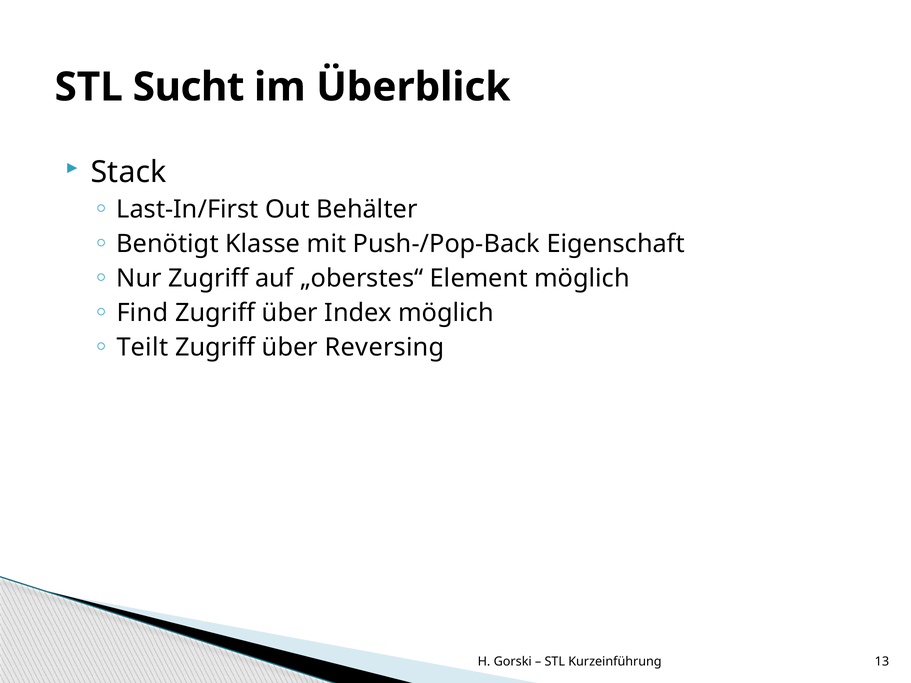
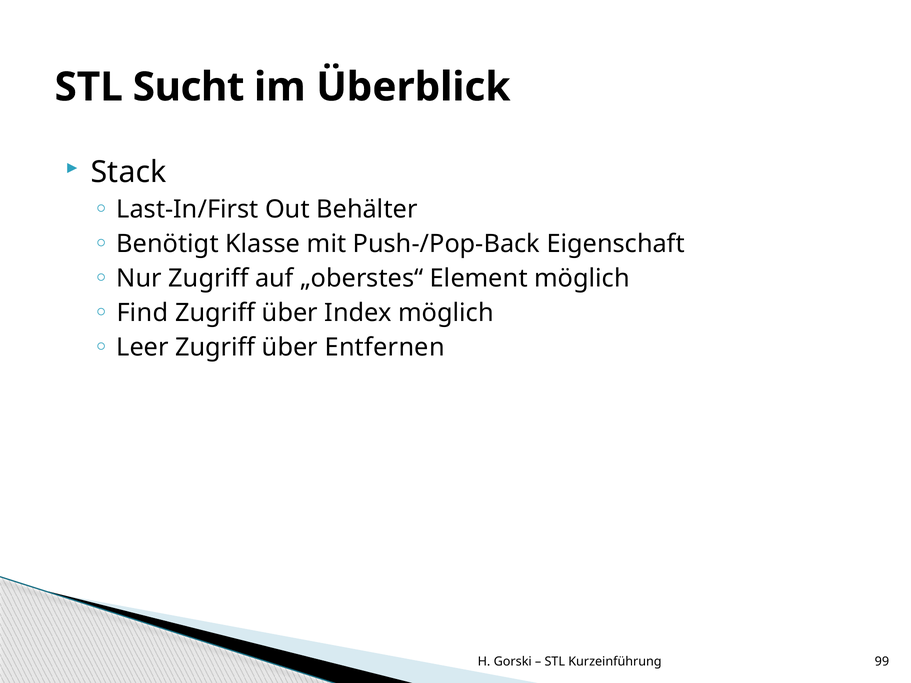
Teilt: Teilt -> Leer
Reversing: Reversing -> Entfernen
13: 13 -> 99
